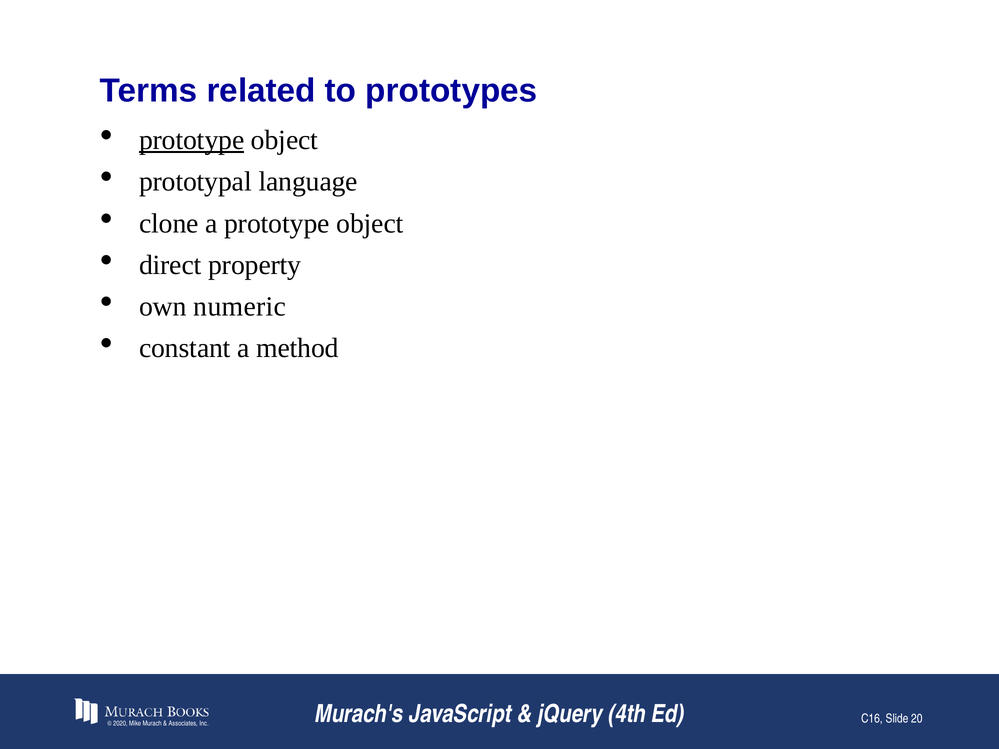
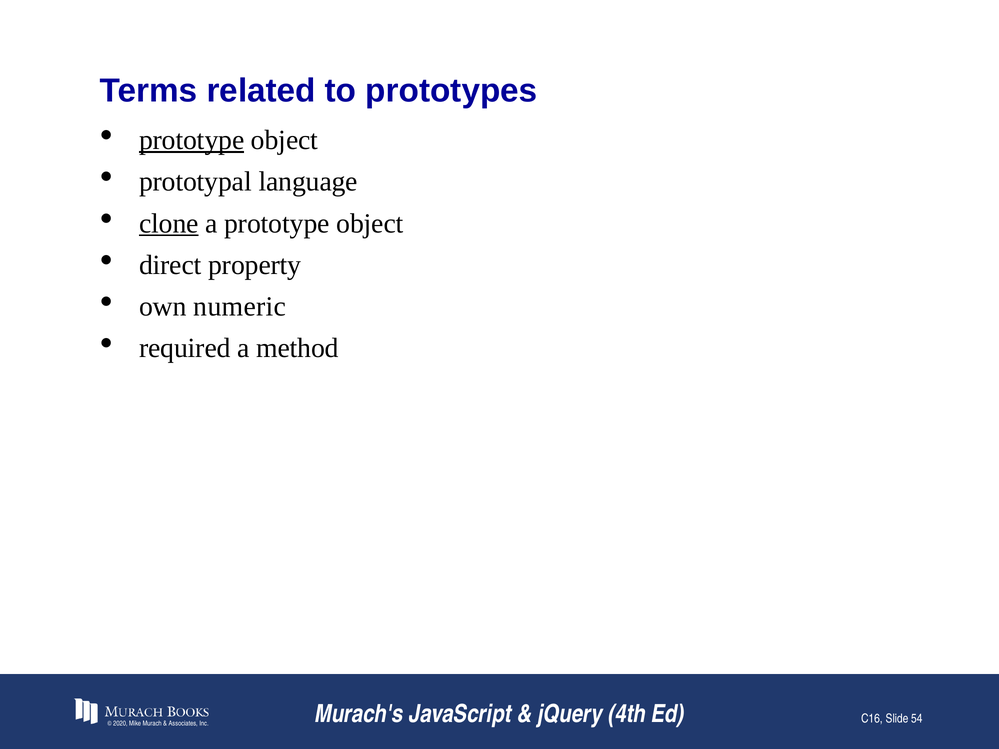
clone underline: none -> present
constant: constant -> required
20: 20 -> 54
